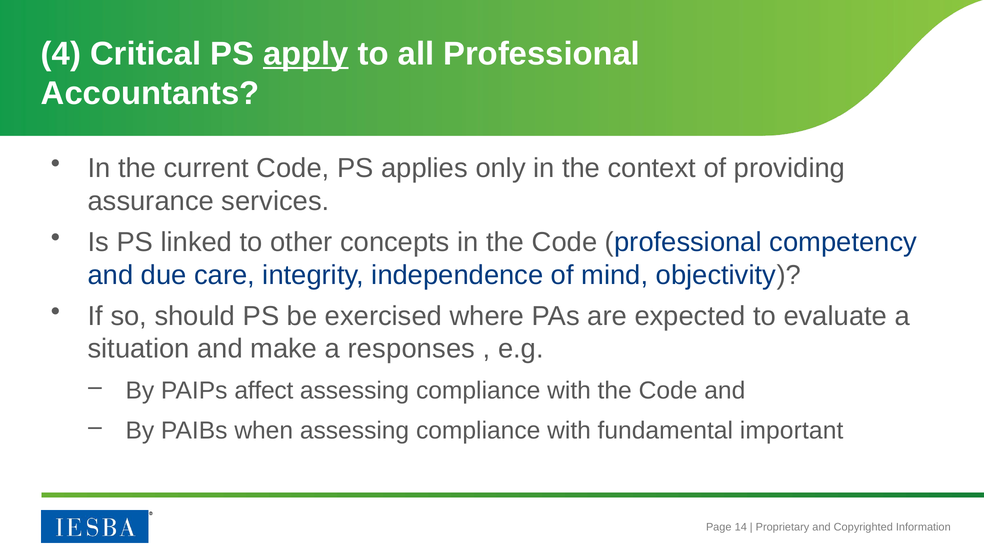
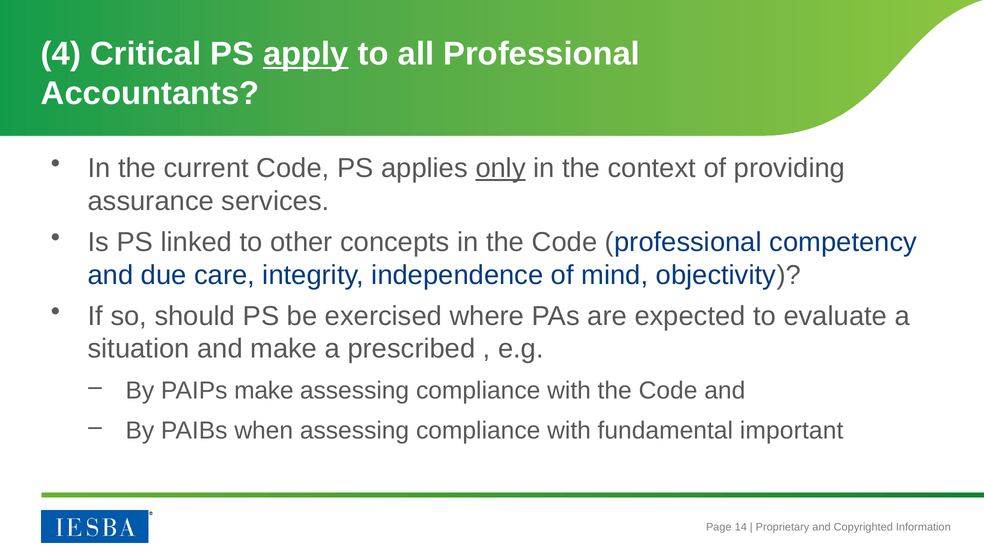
only underline: none -> present
responses: responses -> prescribed
PAIPs affect: affect -> make
